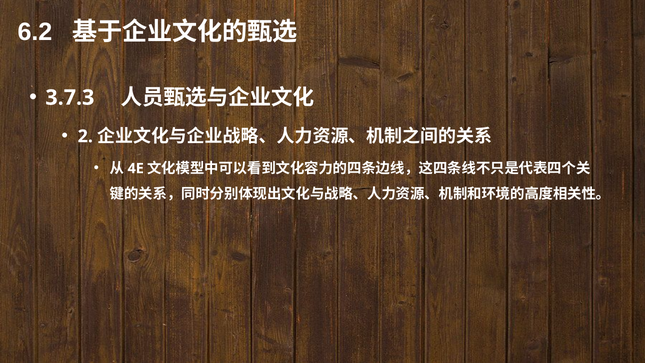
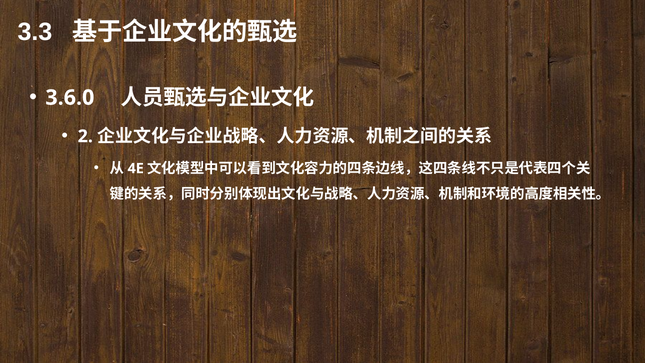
6.2: 6.2 -> 3.3
3.7.3: 3.7.3 -> 3.6.0
